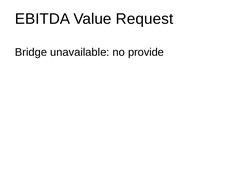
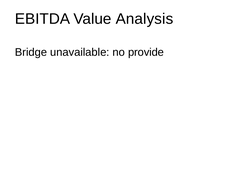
Request: Request -> Analysis
